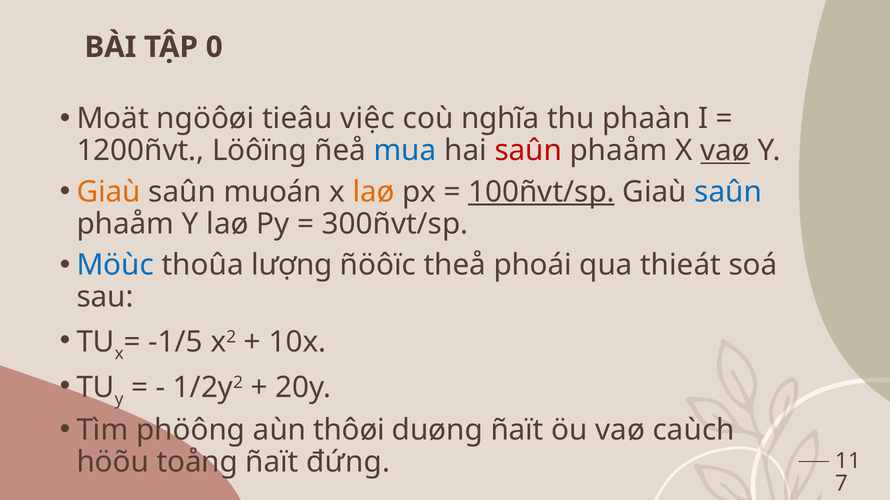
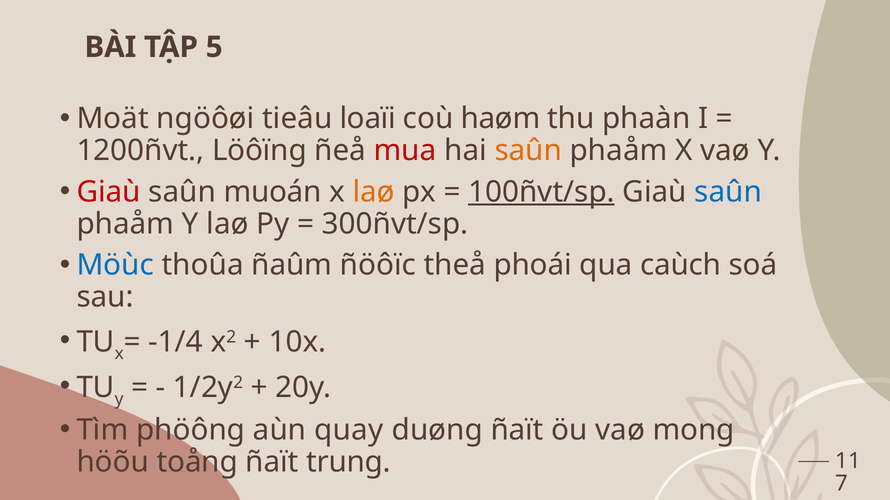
0: 0 -> 5
việc: việc -> loaïi
nghĩa: nghĩa -> haøm
mua colour: blue -> red
saûn at (528, 151) colour: red -> orange
vaø at (725, 151) underline: present -> none
Giaù at (109, 192) colour: orange -> red
lượng: lượng -> ñaûm
thieát: thieát -> caùch
-1/5: -1/5 -> -1/4
thôøi: thôøi -> quay
caùch: caùch -> mong
đứng: đứng -> trung
